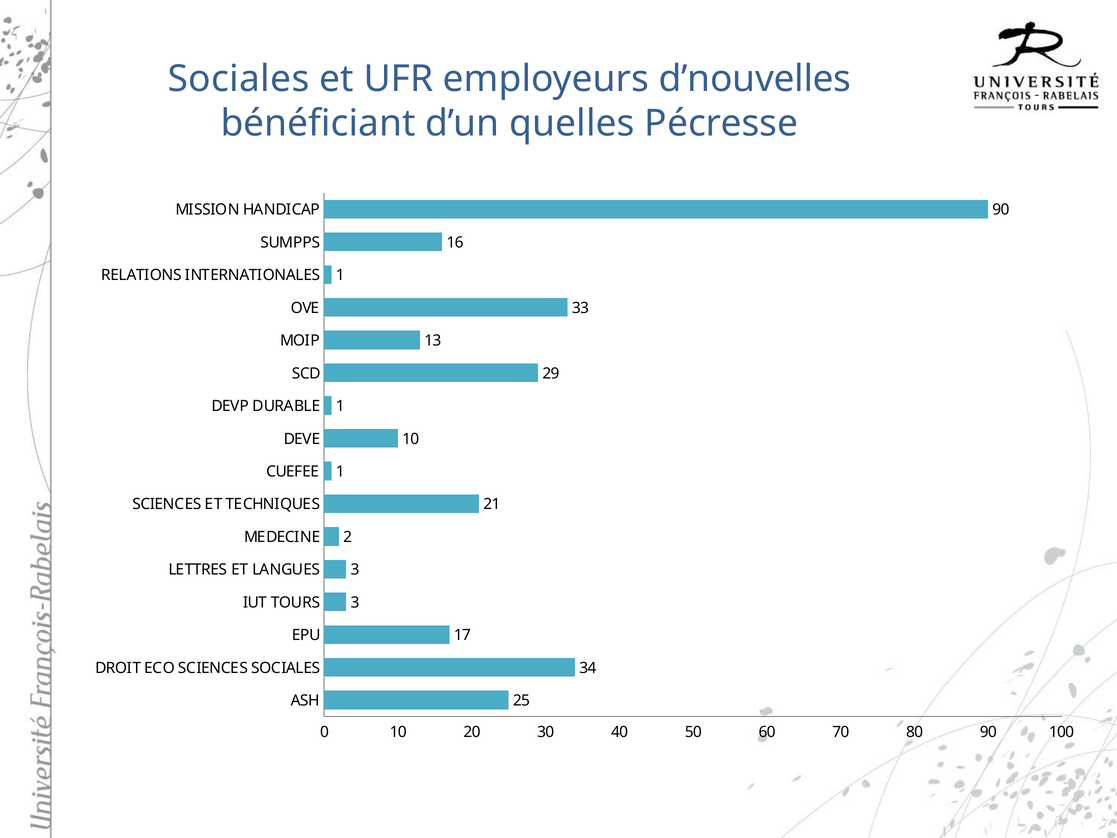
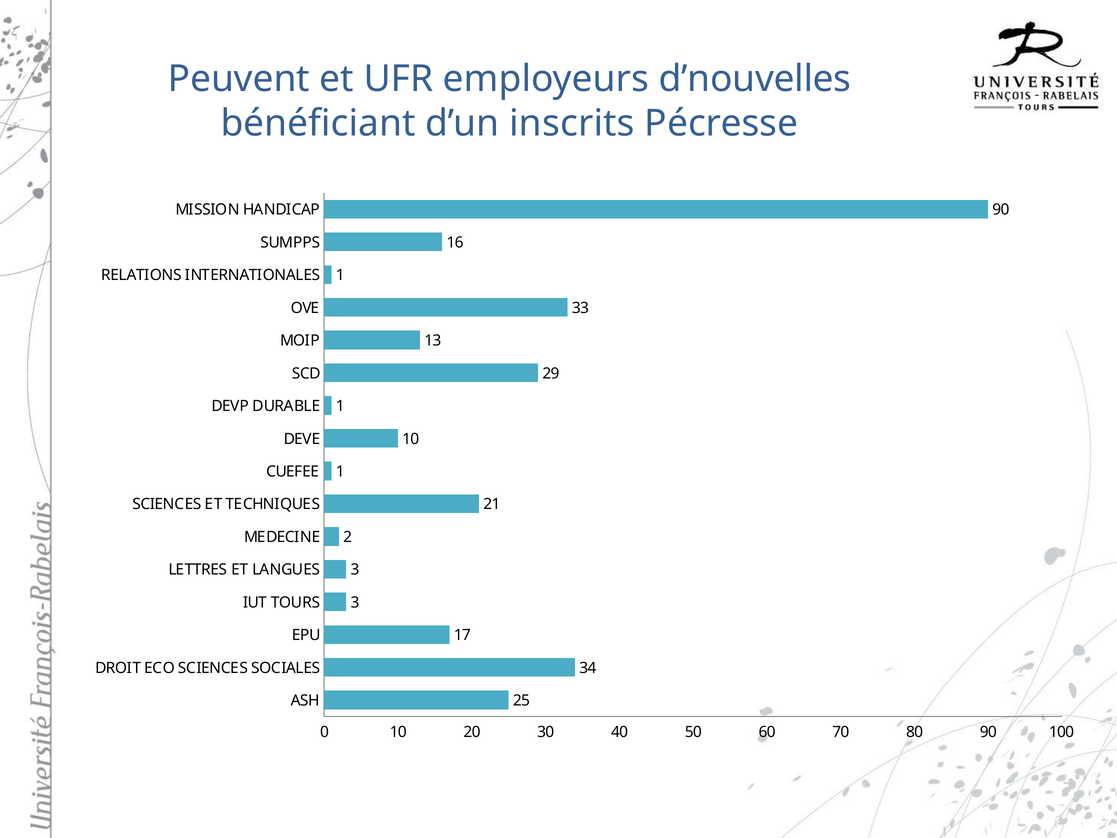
Sociales at (239, 79): Sociales -> Peuvent
quelles: quelles -> inscrits
